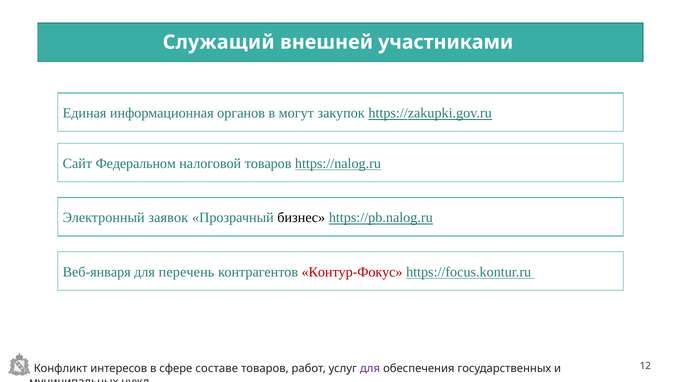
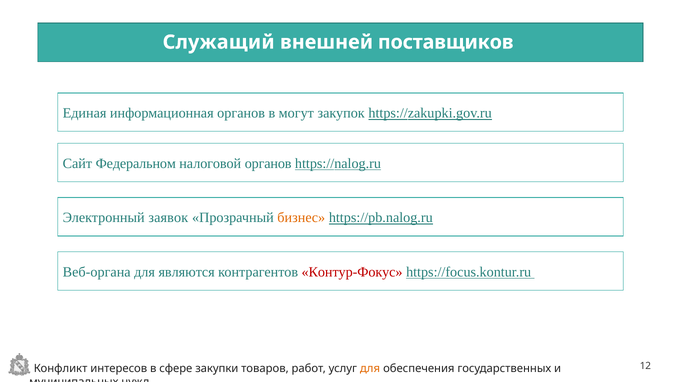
участниками: участниками -> поставщиков
налоговой товаров: товаров -> органов
бизнес colour: black -> orange
Веб-января: Веб-января -> Веб-органа
перечень: перечень -> являются
составе: составе -> закупки
для at (370, 369) colour: purple -> orange
